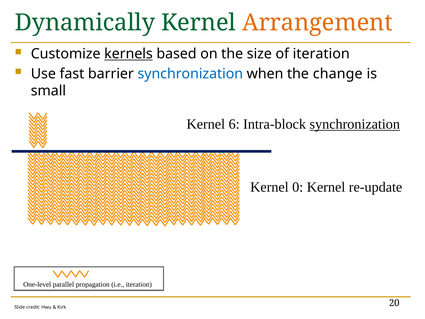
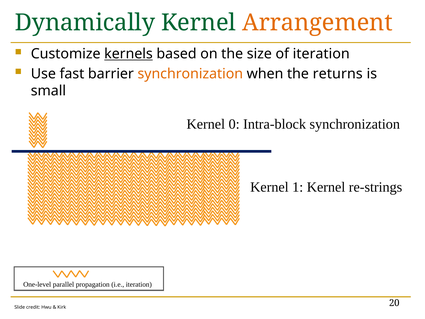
synchronization at (190, 74) colour: blue -> orange
change: change -> returns
6: 6 -> 0
synchronization at (355, 124) underline: present -> none
0: 0 -> 1
re-update: re-update -> re-strings
